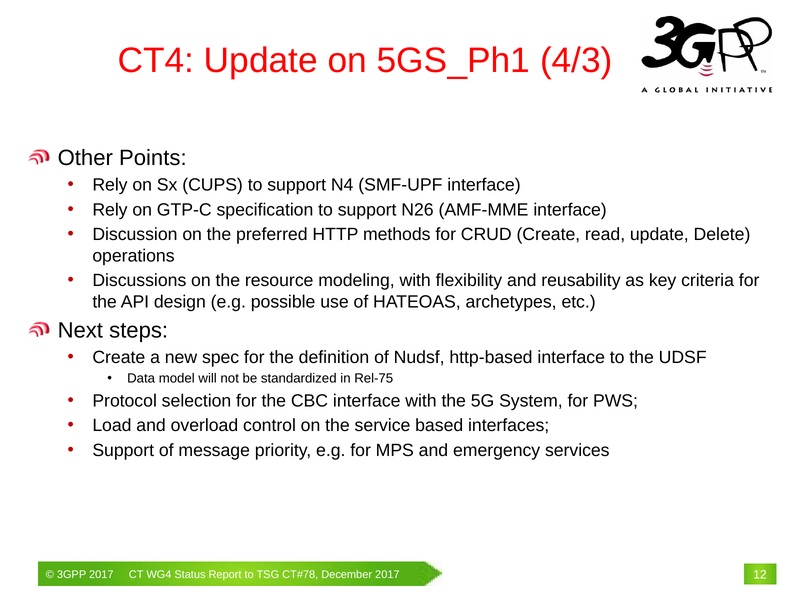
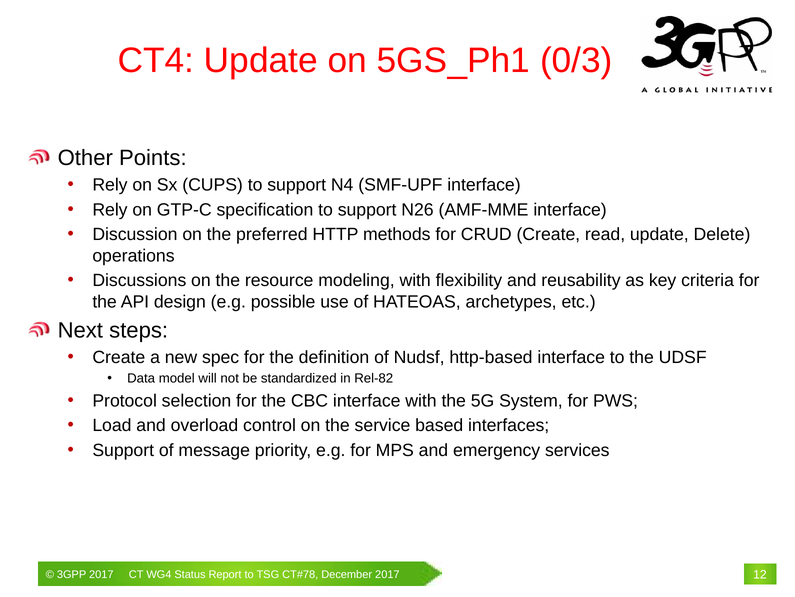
4/3: 4/3 -> 0/3
Rel-75: Rel-75 -> Rel-82
